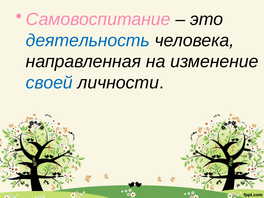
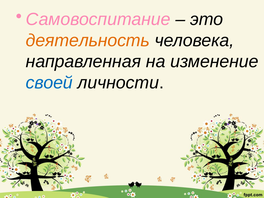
деятельность colour: blue -> orange
